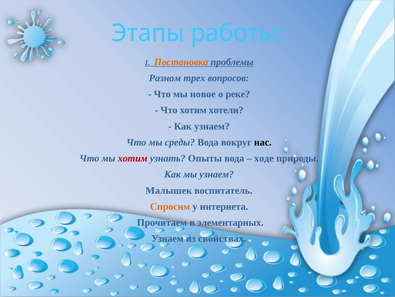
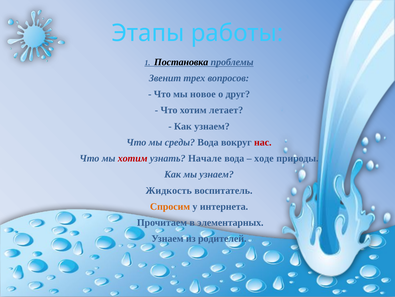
Постановка colour: orange -> black
Разном: Разном -> Звенит
реке: реке -> друг
хотели: хотели -> летает
нас colour: black -> red
Опыты: Опыты -> Начале
Малышек: Малышек -> Жидкость
свойствах: свойствах -> родителей
